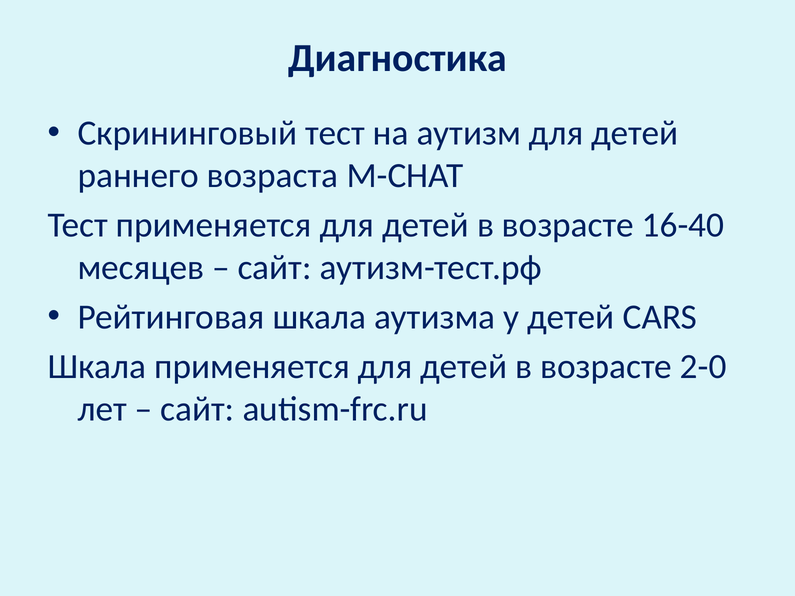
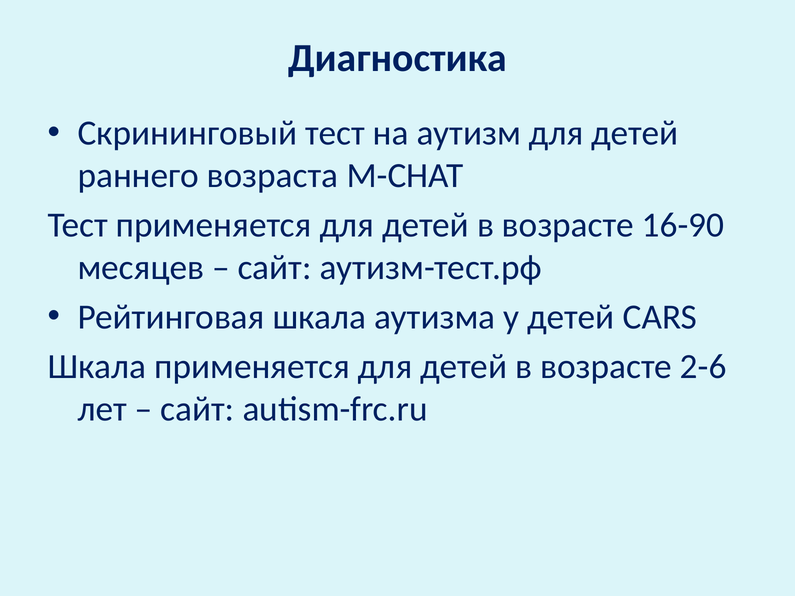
16-40: 16-40 -> 16-90
2-0: 2-0 -> 2-6
